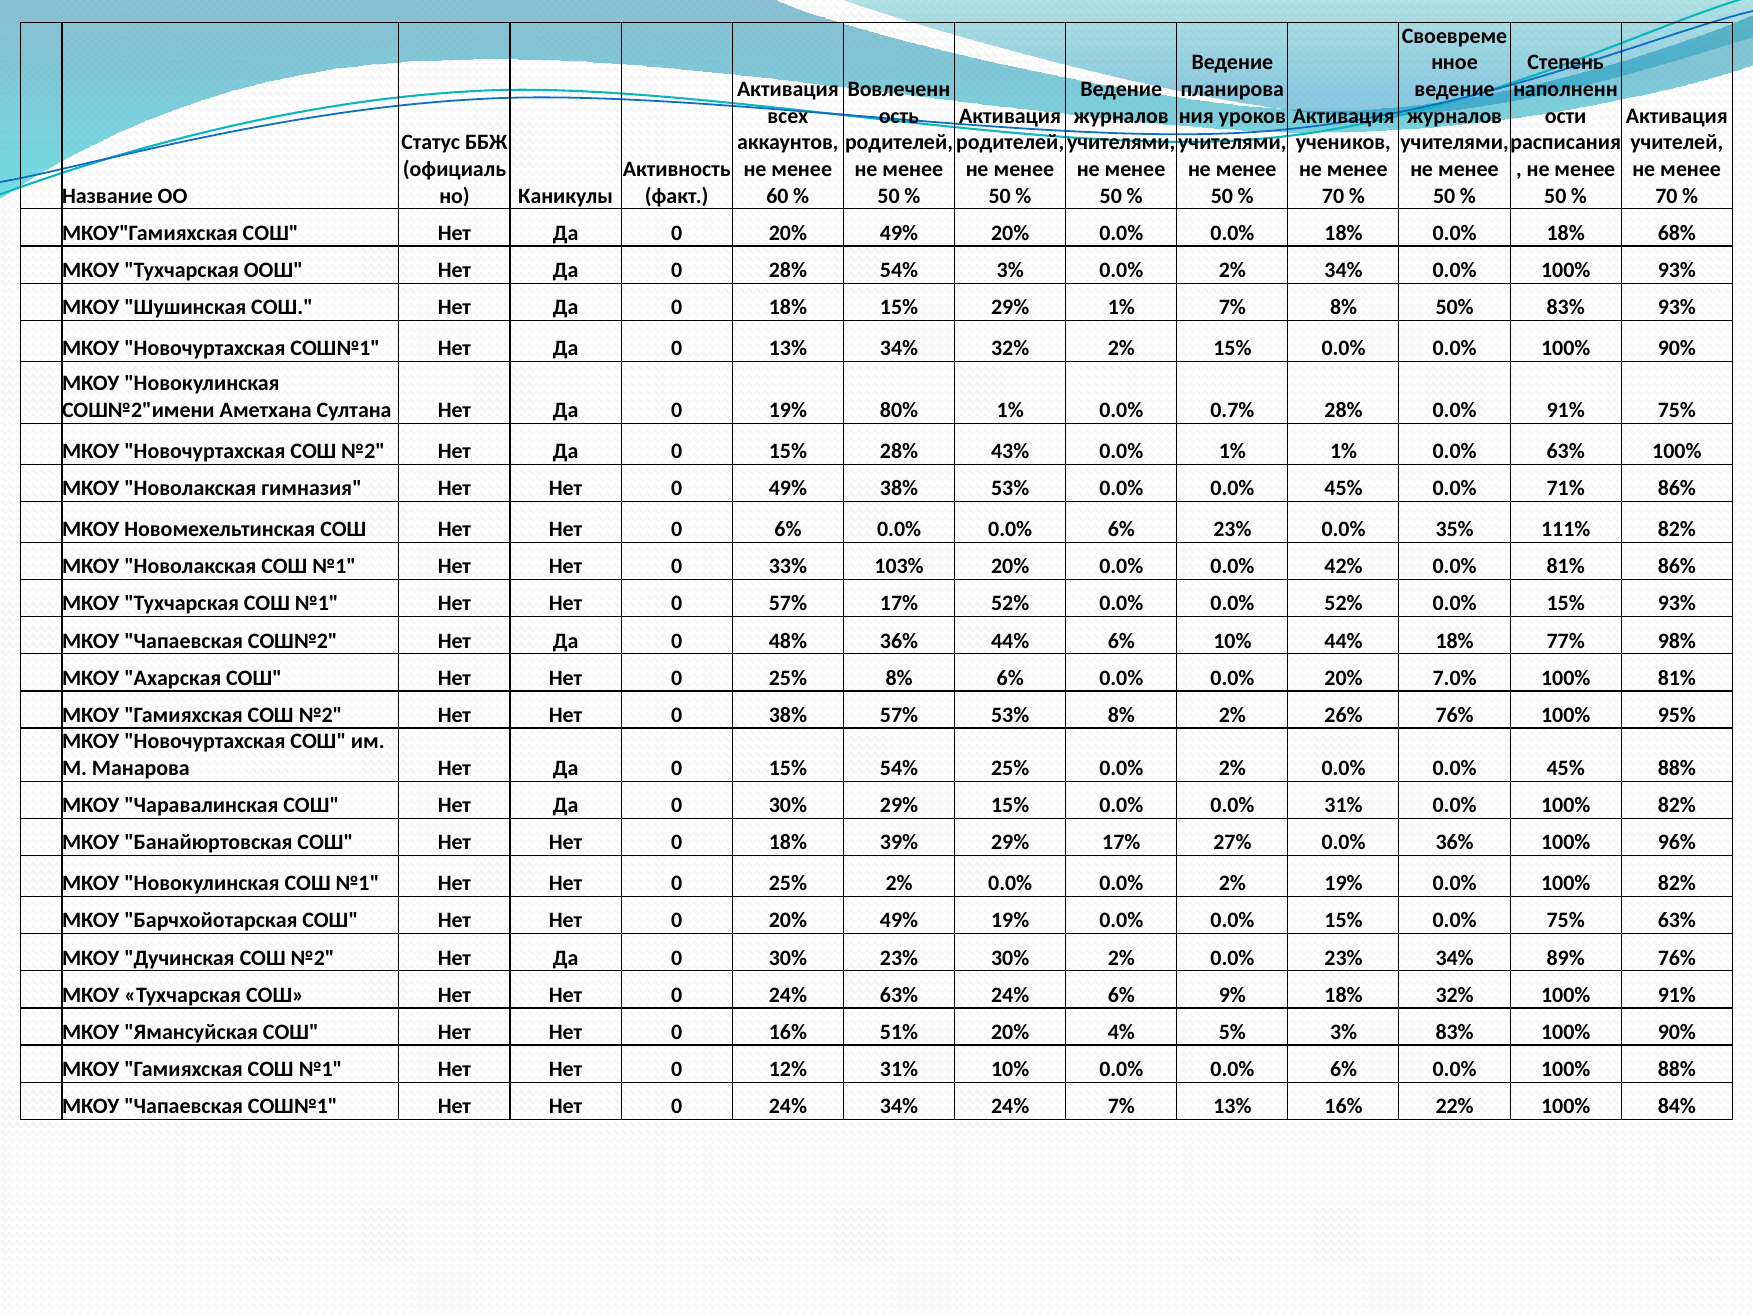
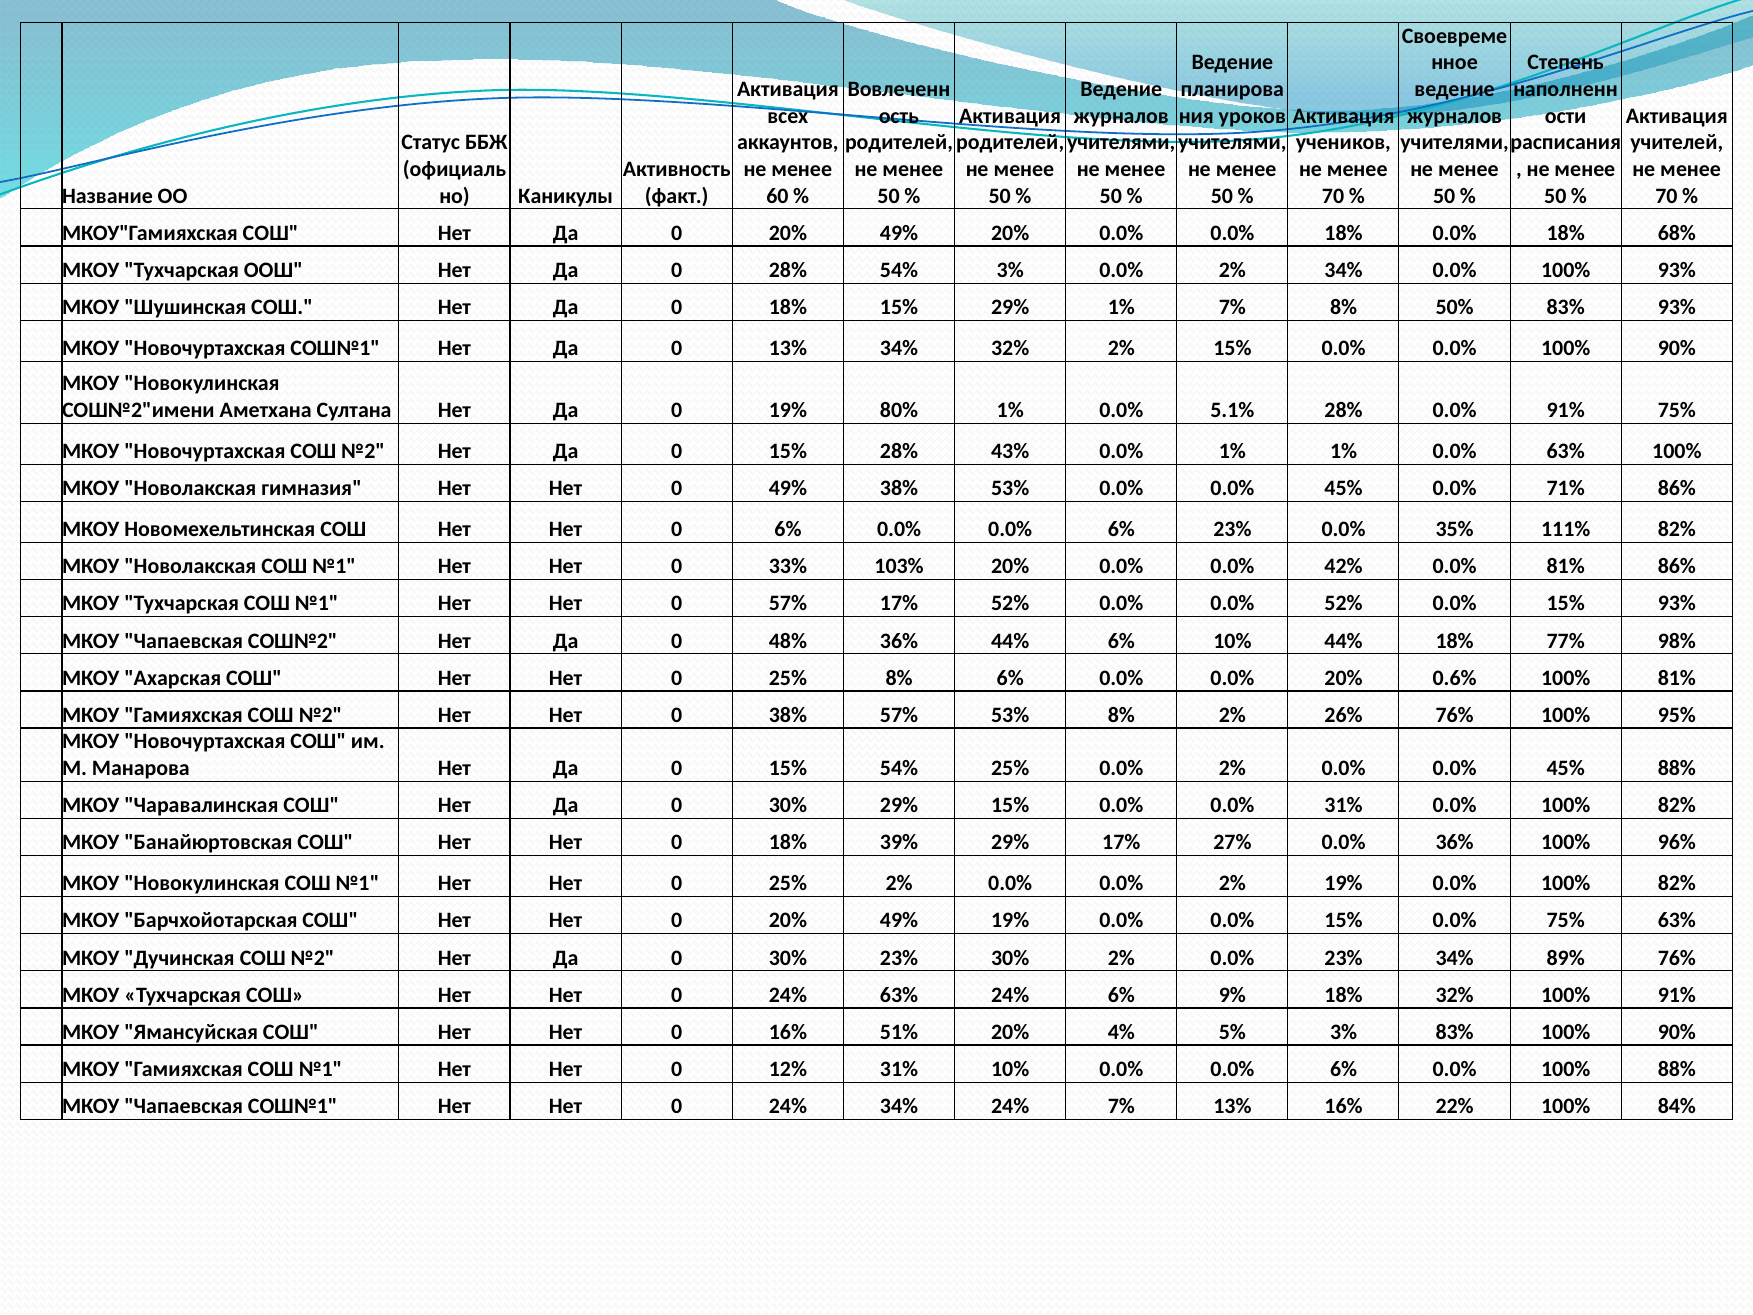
0.7%: 0.7% -> 5.1%
7.0%: 7.0% -> 0.6%
